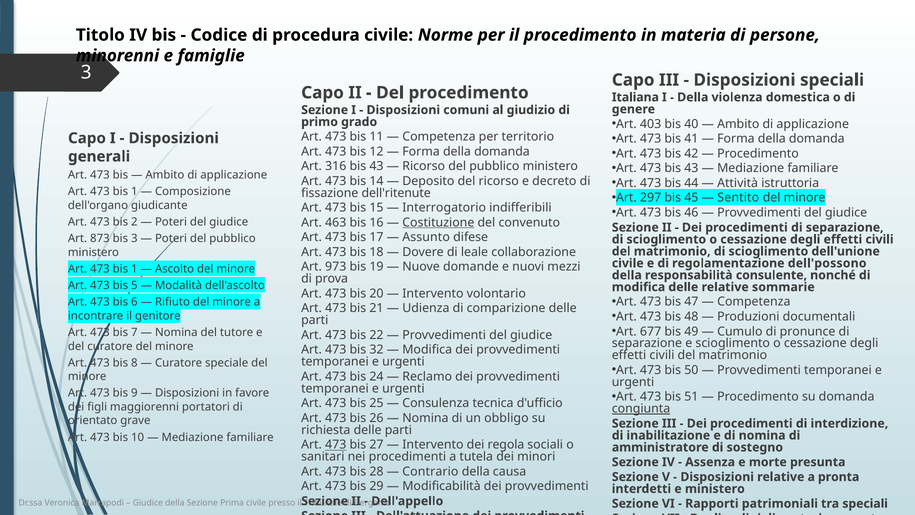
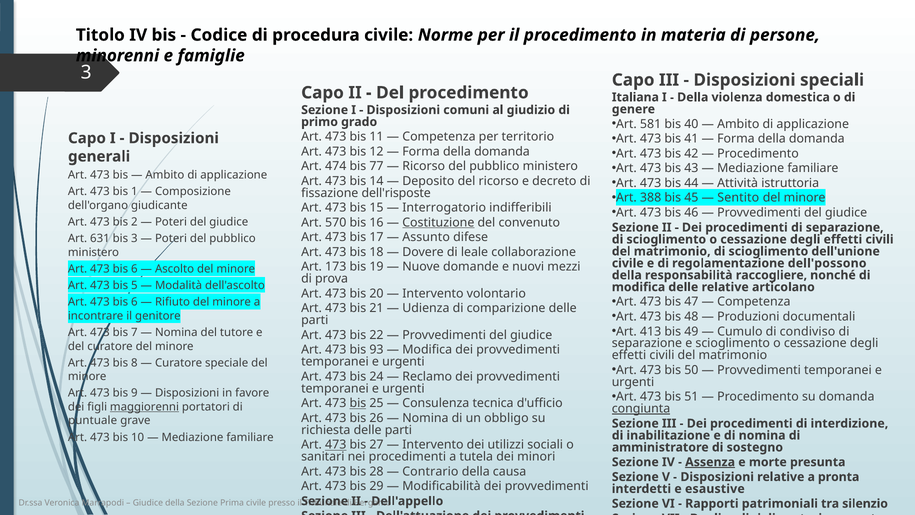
403: 403 -> 581
316: 316 -> 474
43 at (377, 166): 43 -> 77
dell'ritenute: dell'ritenute -> dell'risposte
297: 297 -> 388
463: 463 -> 570
873: 873 -> 631
973: 973 -> 173
1 at (134, 269): 1 -> 6
consulente: consulente -> raccogliere
sommarie: sommarie -> articolano
677: 677 -> 413
pronunce: pronunce -> condiviso
32: 32 -> 93
bis at (358, 403) underline: none -> present
maggiorenni underline: none -> present
orientato: orientato -> puntuale
regola: regola -> utilizzi
Assenza underline: none -> present
e ministero: ministero -> esaustive
tra speciali: speciali -> silenzio
